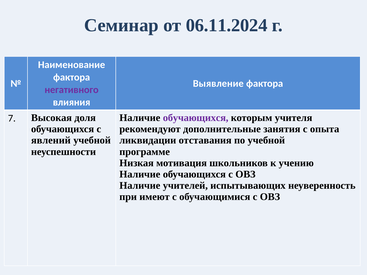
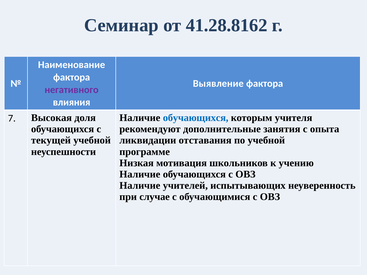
06.11.2024: 06.11.2024 -> 41.28.8162
обучающихся at (196, 118) colour: purple -> blue
явлений: явлений -> текущей
имеют: имеют -> случае
